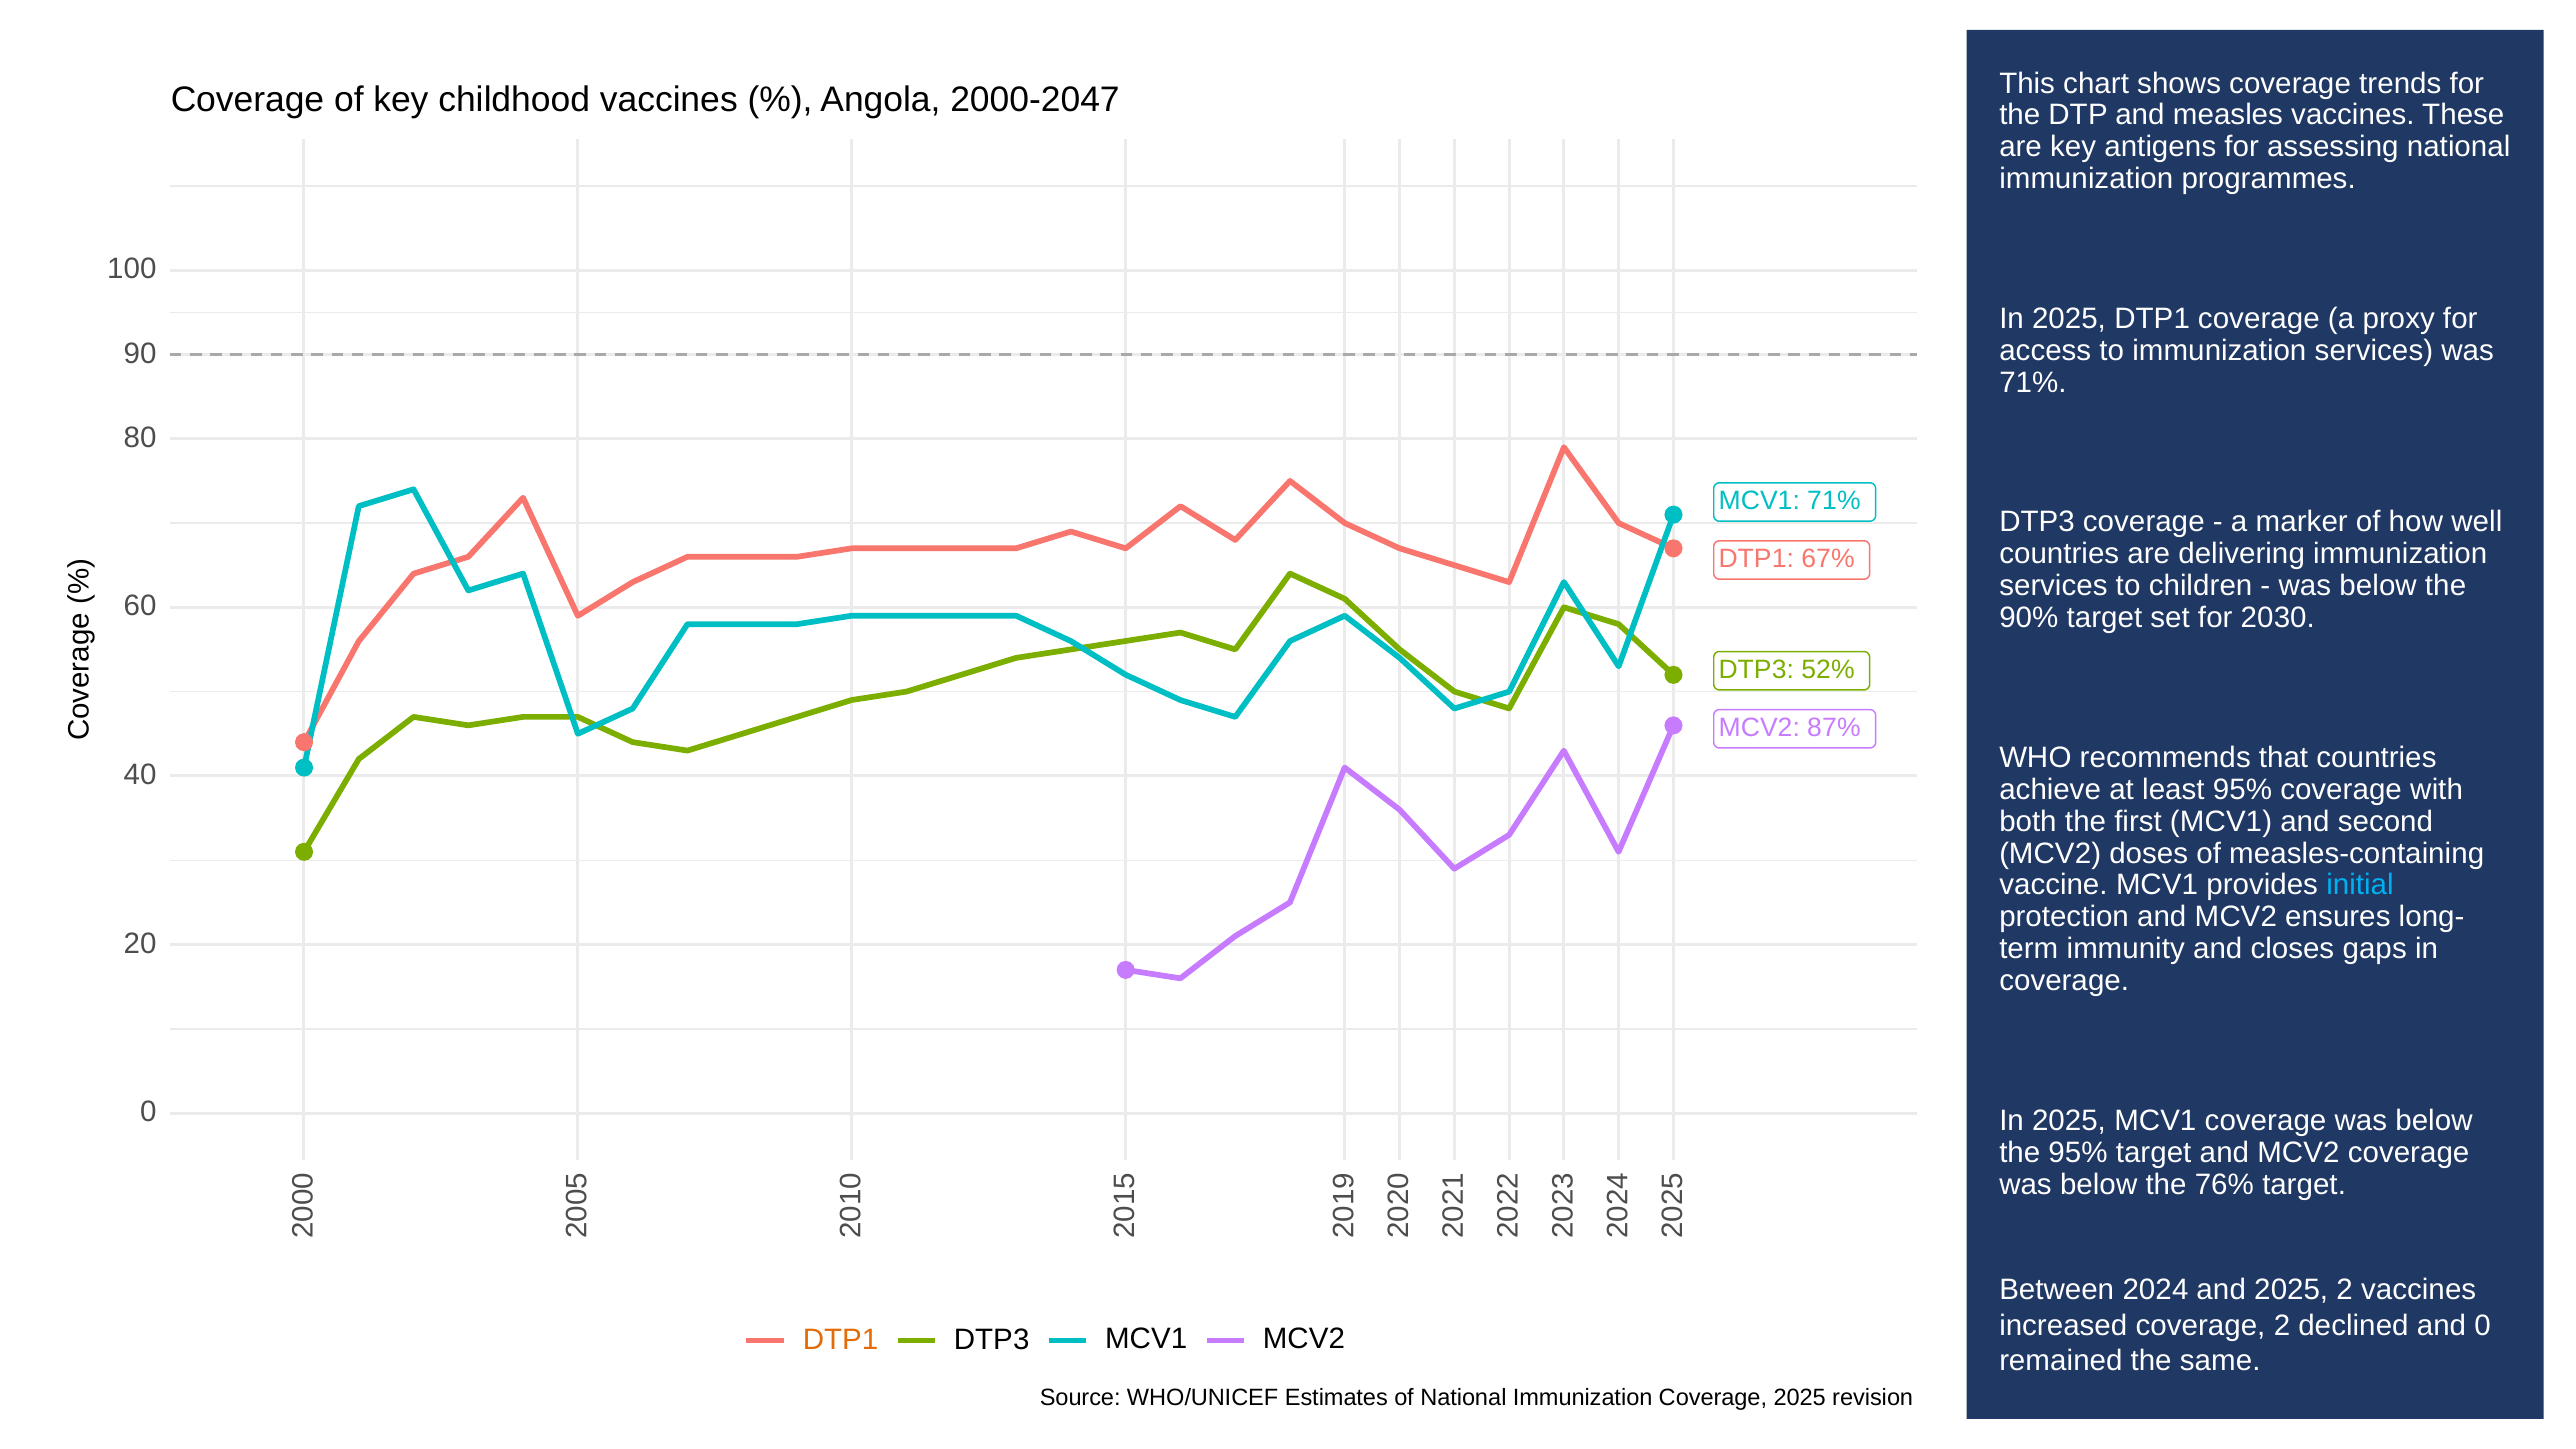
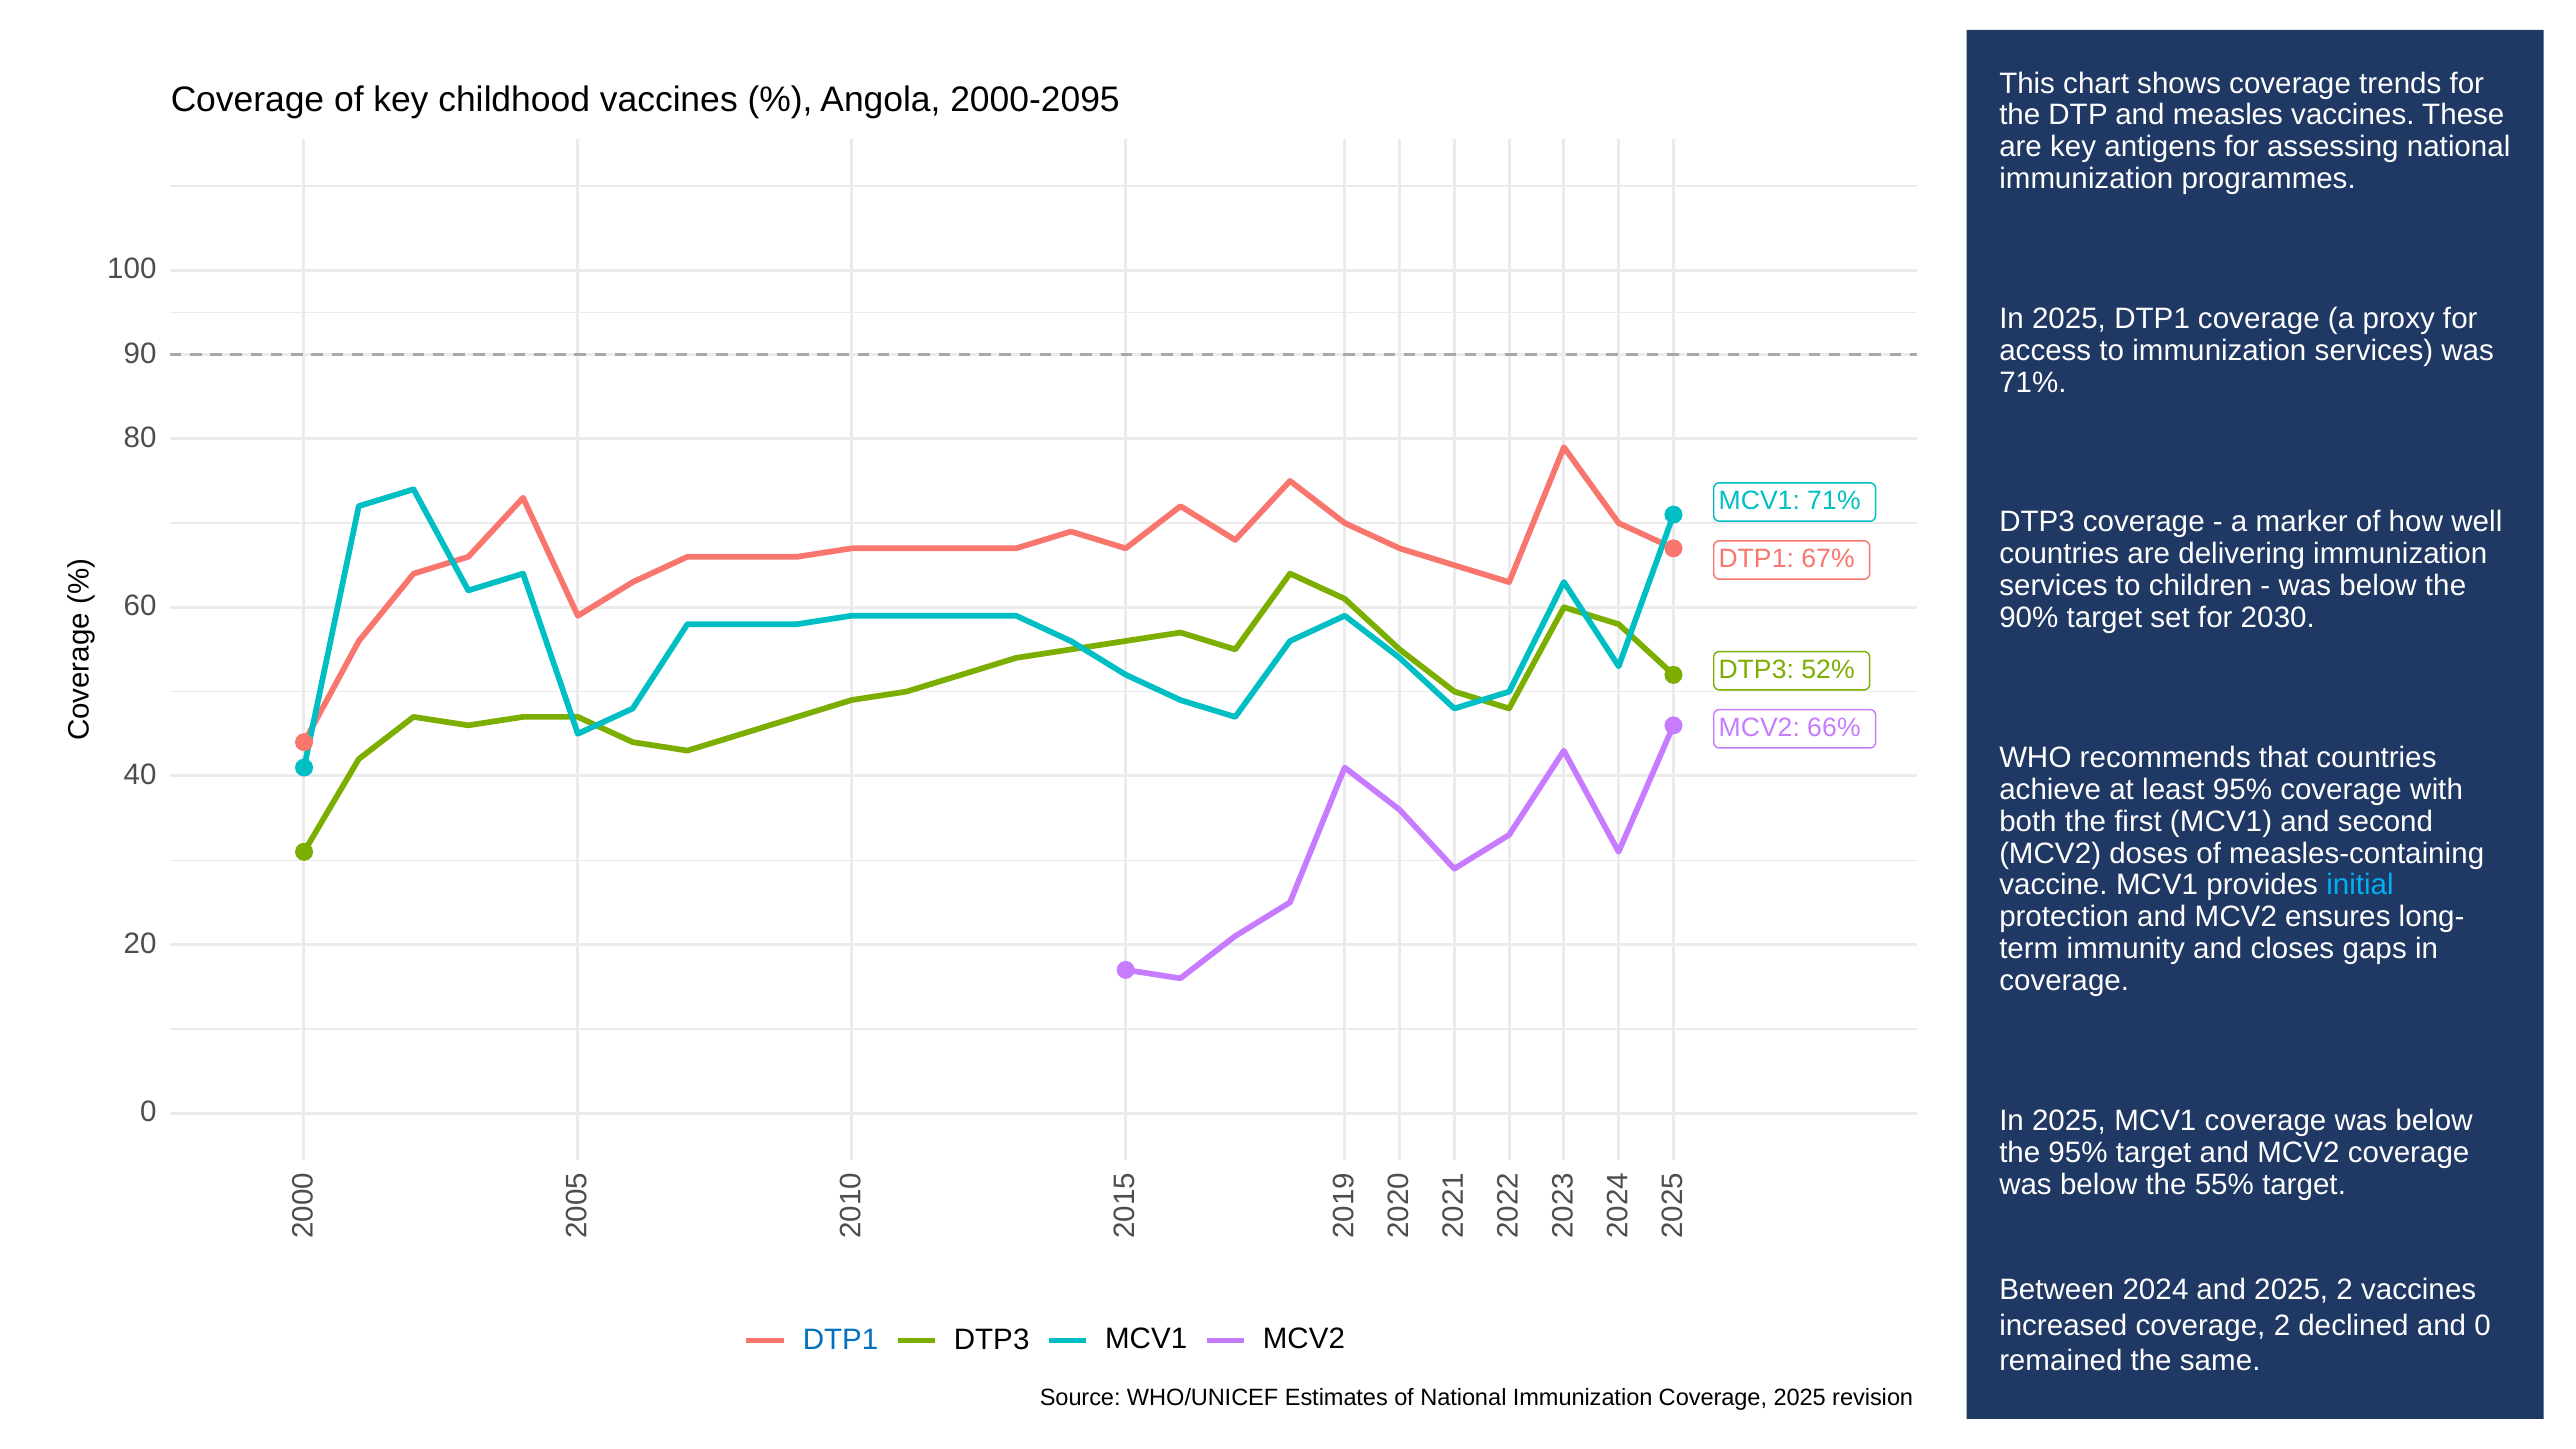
2000-2047: 2000-2047 -> 2000-2095
87%: 87% -> 66%
76%: 76% -> 55%
DTP1 at (841, 1340) colour: orange -> blue
